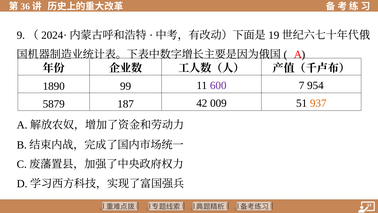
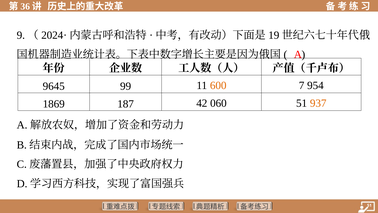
1890: 1890 -> 9645
600 colour: purple -> orange
5879: 5879 -> 1869
009: 009 -> 060
